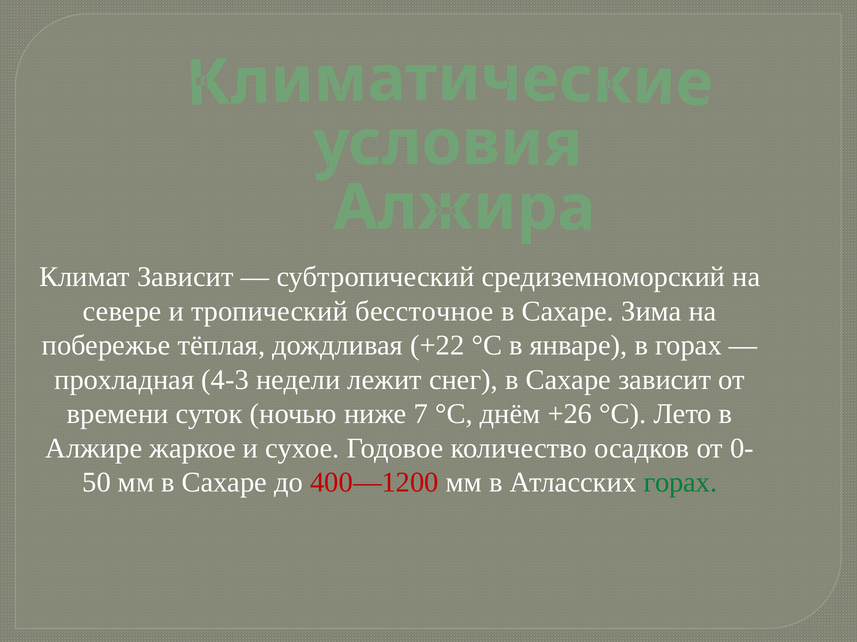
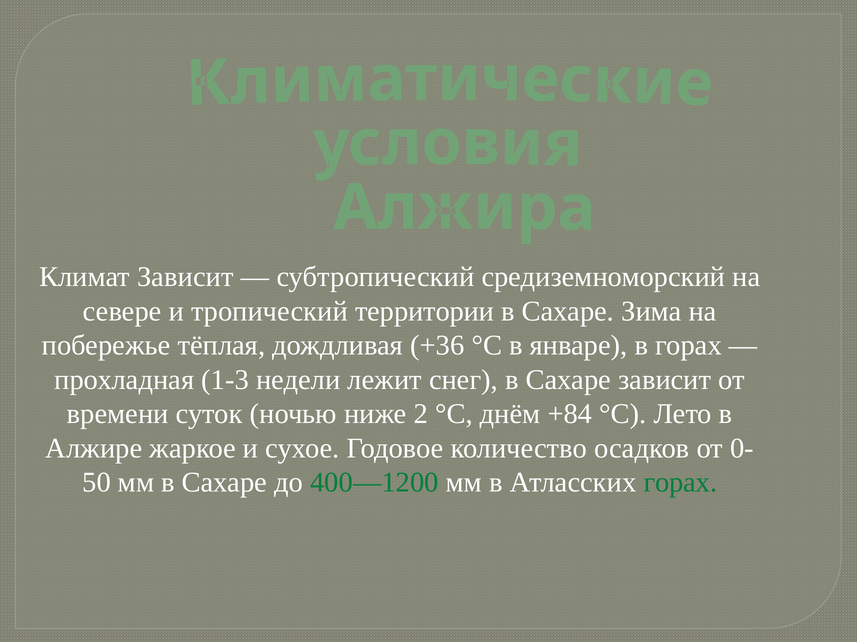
бессточное: бессточное -> территории
+22: +22 -> +36
4-3: 4-3 -> 1-3
7: 7 -> 2
+26: +26 -> +84
400—1200 colour: red -> green
